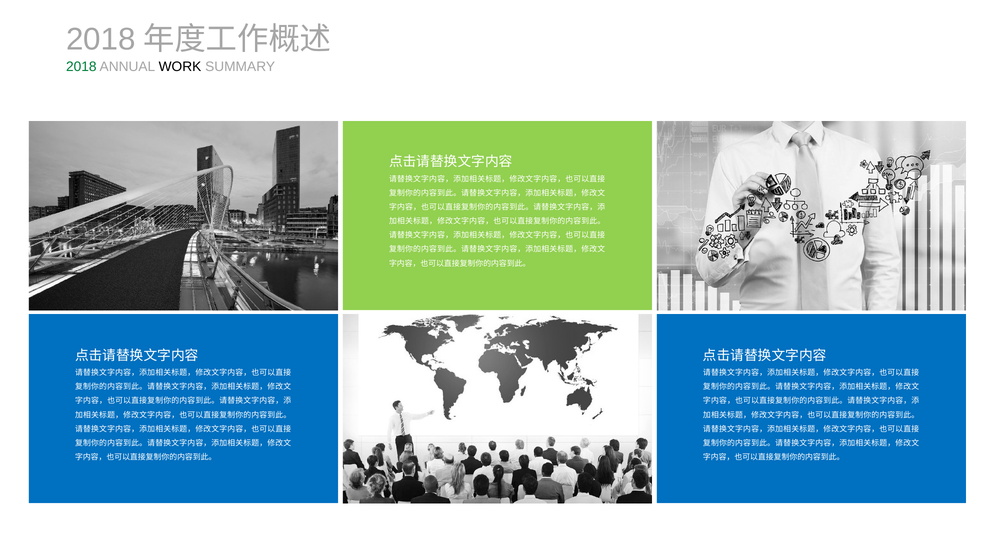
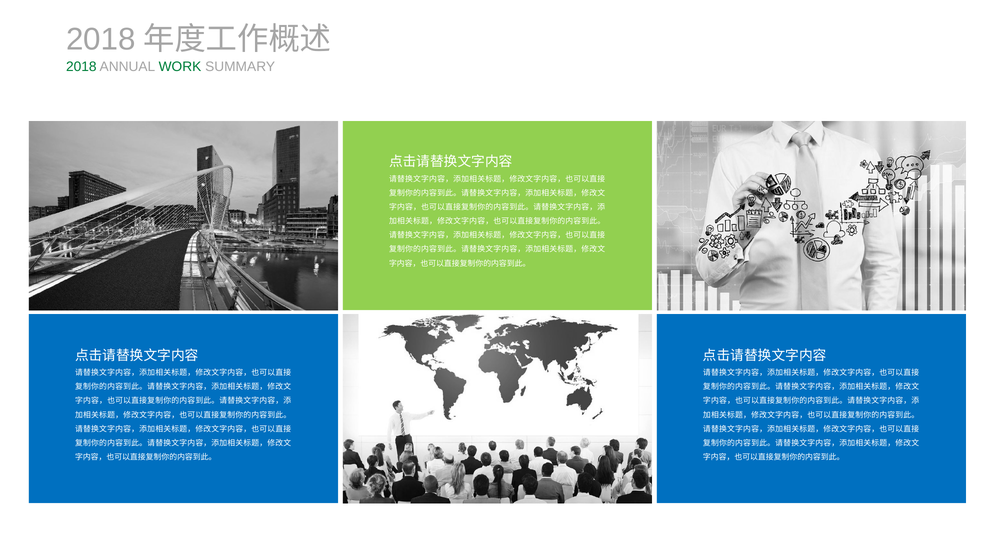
WORK colour: black -> green
